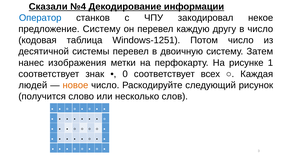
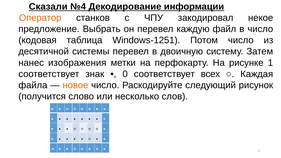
Оператор colour: blue -> orange
предложение Систему: Систему -> Выбрать
другу: другу -> файл
людей: людей -> файла
